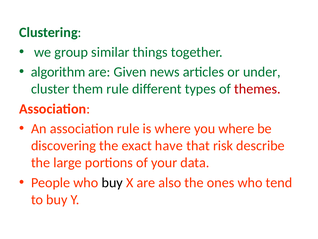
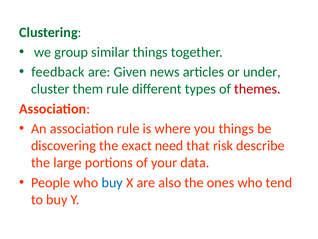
algorithm: algorithm -> feedback
you where: where -> things
have: have -> need
buy at (112, 182) colour: black -> blue
